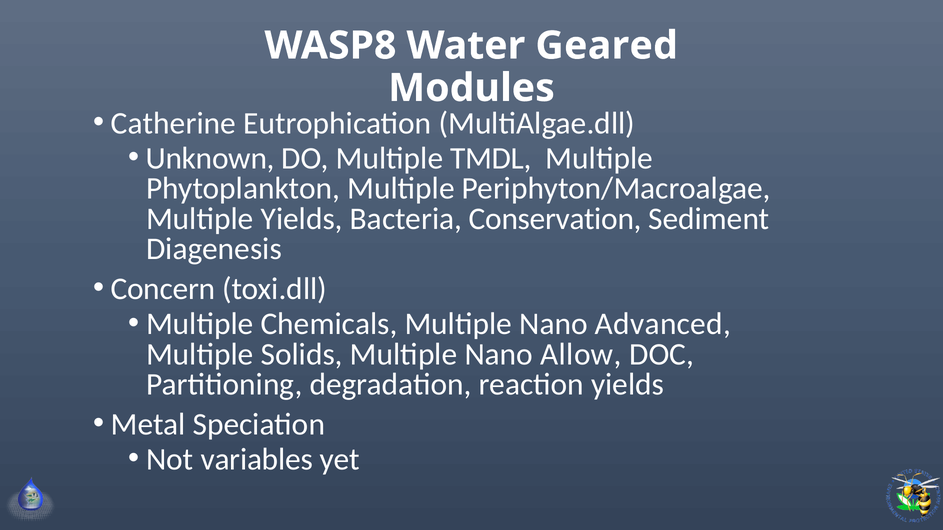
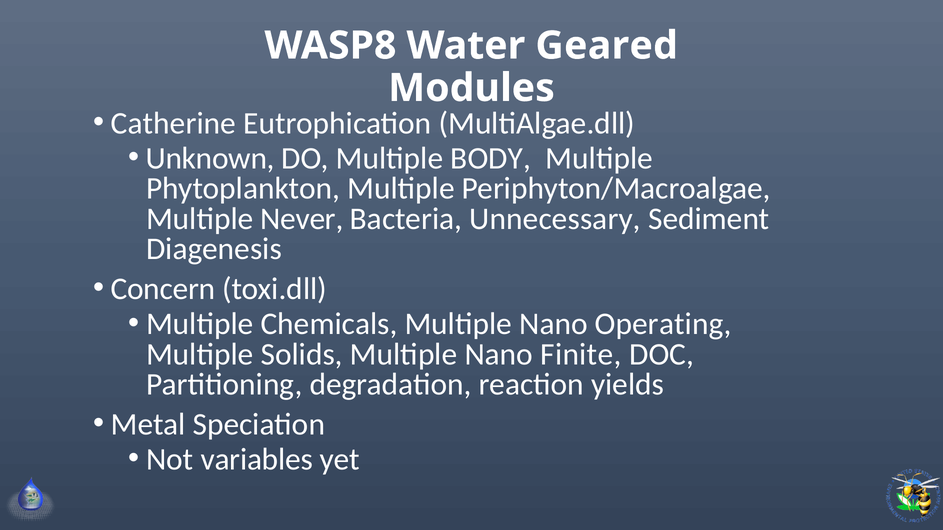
TMDL: TMDL -> BODY
Multiple Yields: Yields -> Never
Conservation: Conservation -> Unnecessary
Advanced: Advanced -> Operating
Allow: Allow -> Finite
